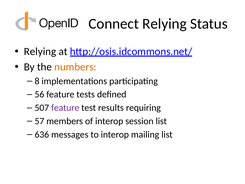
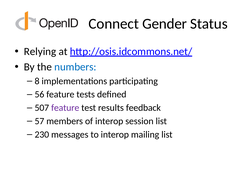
Connect Relying: Relying -> Gender
numbers colour: orange -> blue
requiring: requiring -> feedback
636: 636 -> 230
